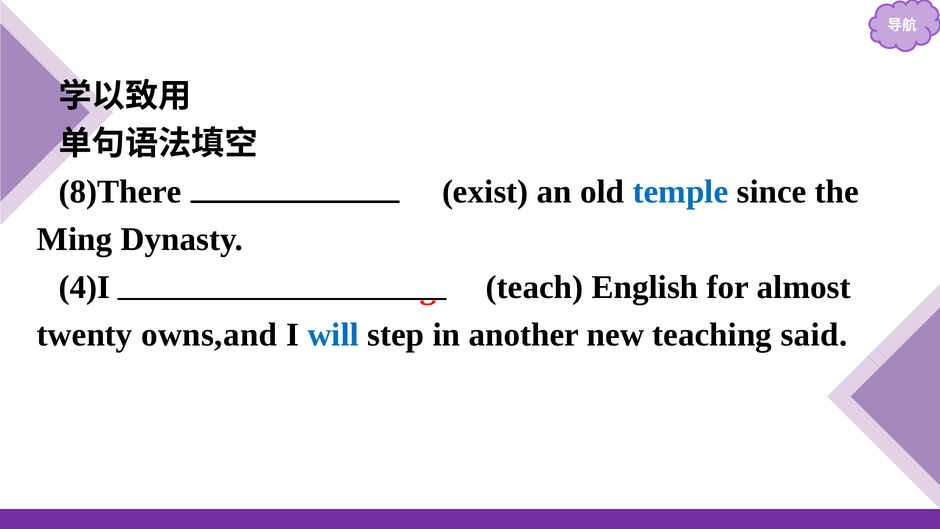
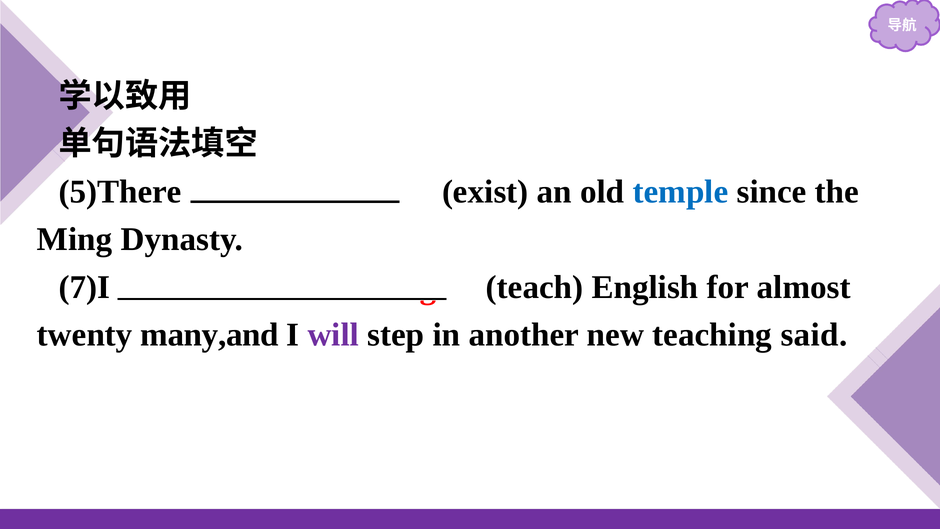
8)There: 8)There -> 5)There
4)I: 4)I -> 7)I
owns,and: owns,and -> many,and
will colour: blue -> purple
